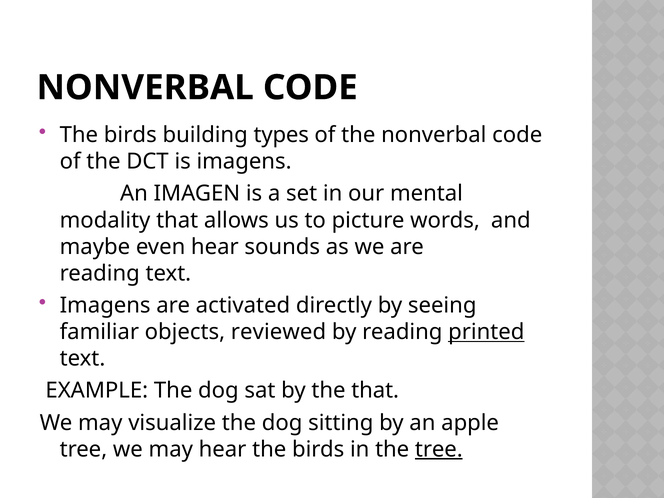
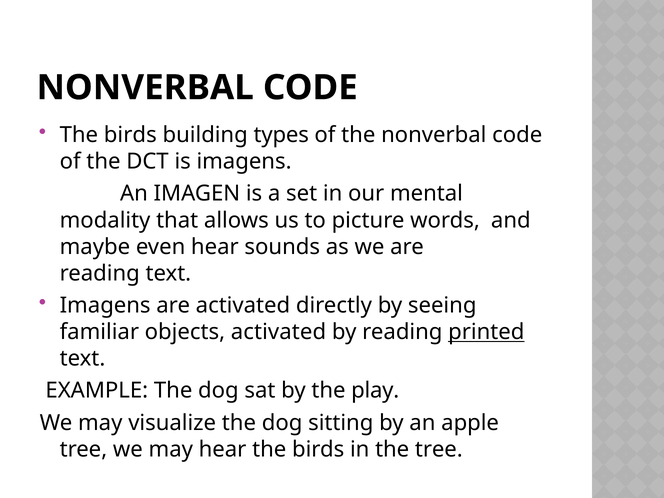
objects reviewed: reviewed -> activated
the that: that -> play
tree at (439, 449) underline: present -> none
